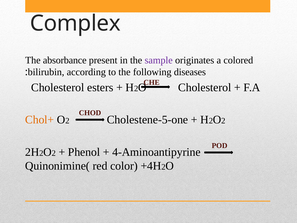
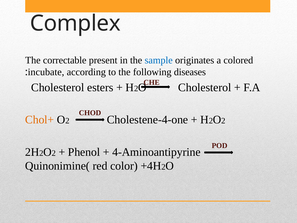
absorbance: absorbance -> correctable
sample colour: purple -> blue
bilirubin: bilirubin -> incubate
Cholestene-5-one: Cholestene-5-one -> Cholestene-4-one
